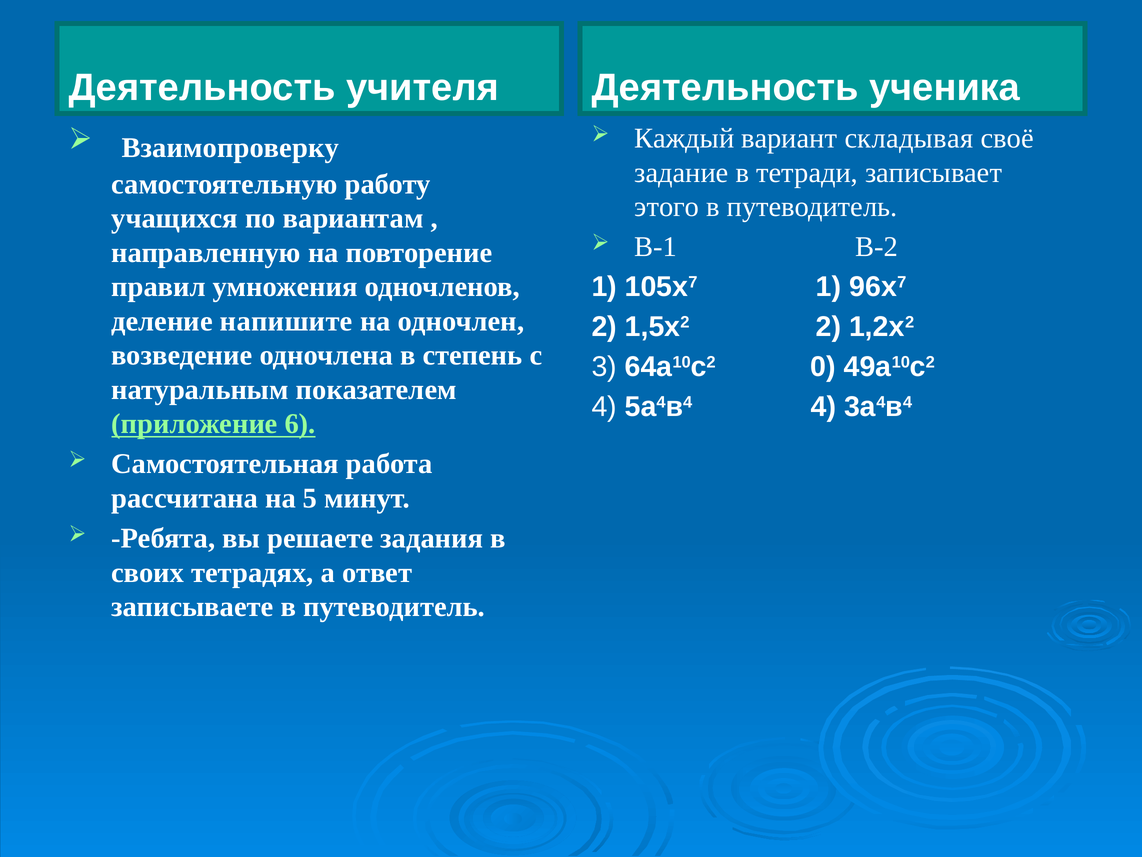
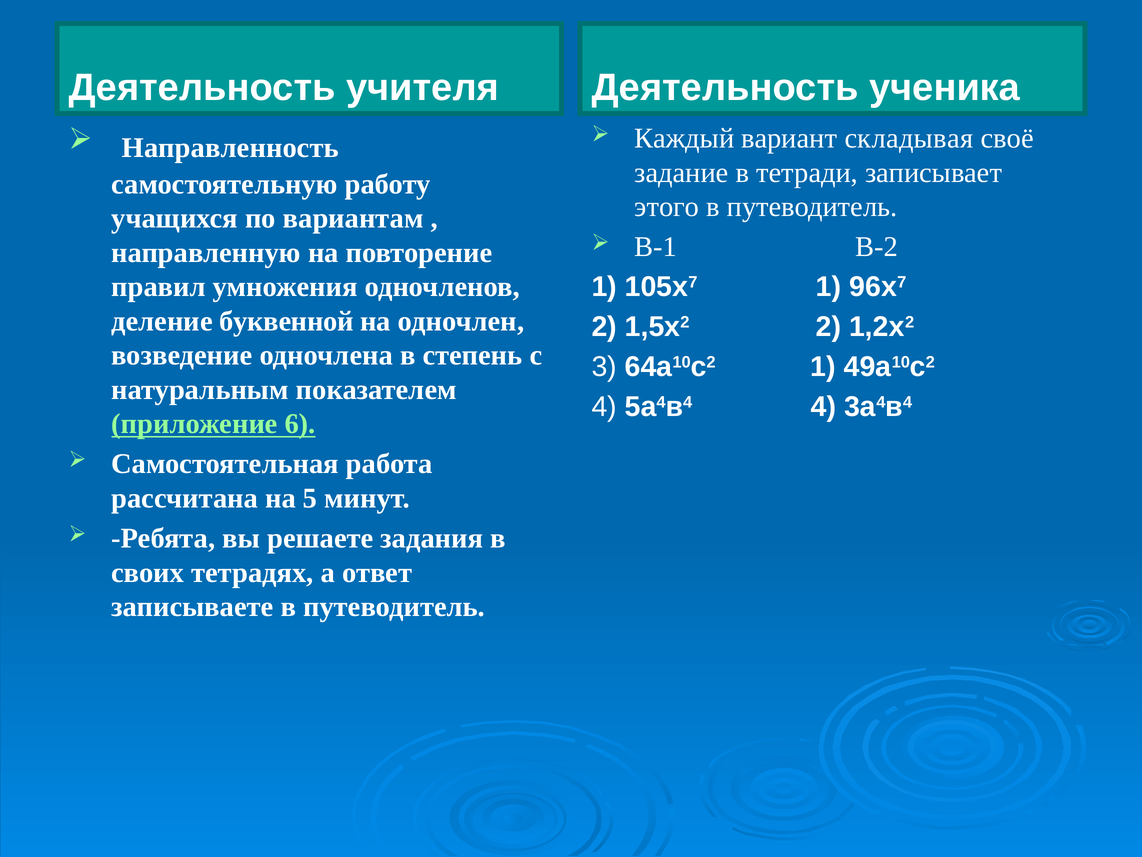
Взаимопроверку: Взаимопроверку -> Направленность
напишите: напишите -> буквенной
64а10с2 0: 0 -> 1
